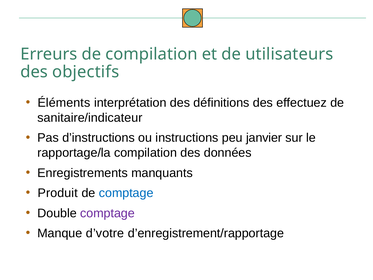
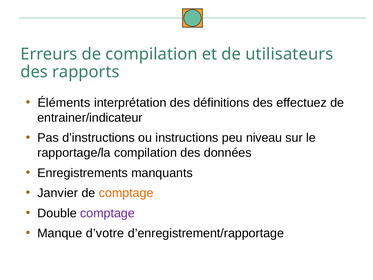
objectifs: objectifs -> rapports
sanitaire/indicateur: sanitaire/indicateur -> entrainer/indicateur
janvier: janvier -> niveau
Produit: Produit -> Janvier
comptage at (126, 193) colour: blue -> orange
